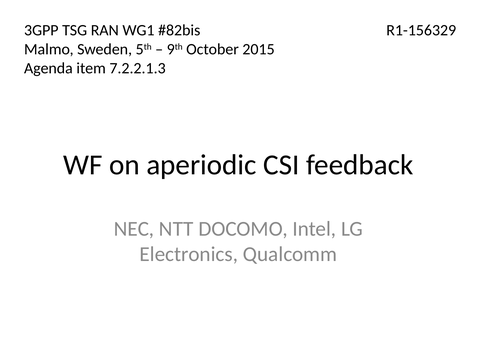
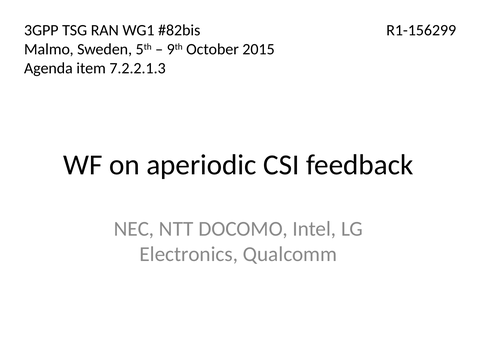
R1-156329: R1-156329 -> R1-156299
